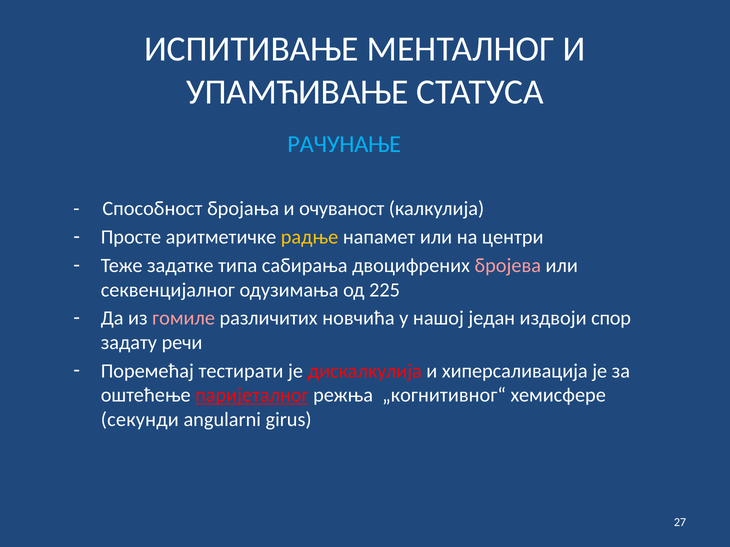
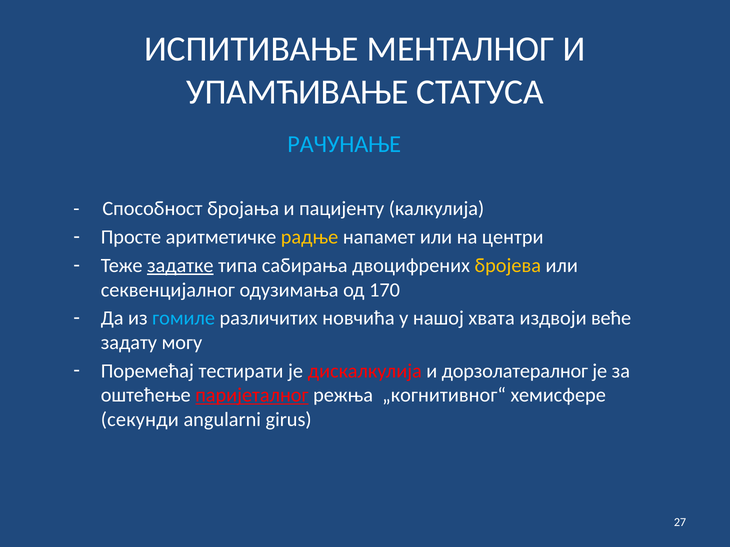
очуваност: очуваност -> пацијенту
задатке underline: none -> present
бројева colour: pink -> yellow
225: 225 -> 170
гомиле colour: pink -> light blue
један: један -> хвата
спор: спор -> веће
речи: речи -> могу
хиперсаливација: хиперсаливација -> дорзолатералног
